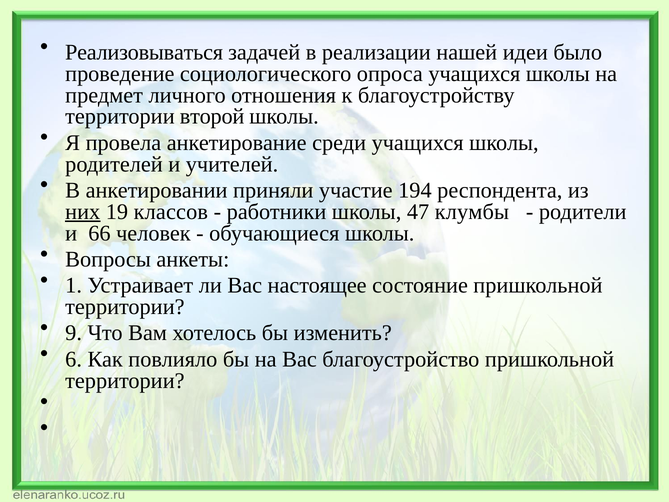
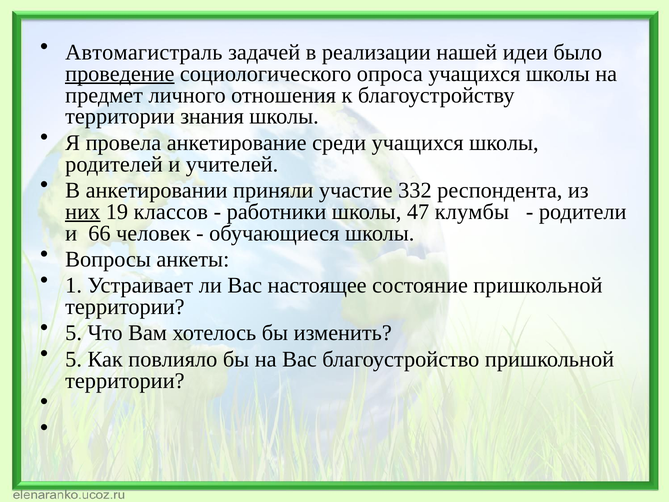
Реализовываться: Реализовываться -> Автомагистраль
проведение underline: none -> present
второй: второй -> знания
194: 194 -> 332
9 at (74, 333): 9 -> 5
6 at (74, 359): 6 -> 5
